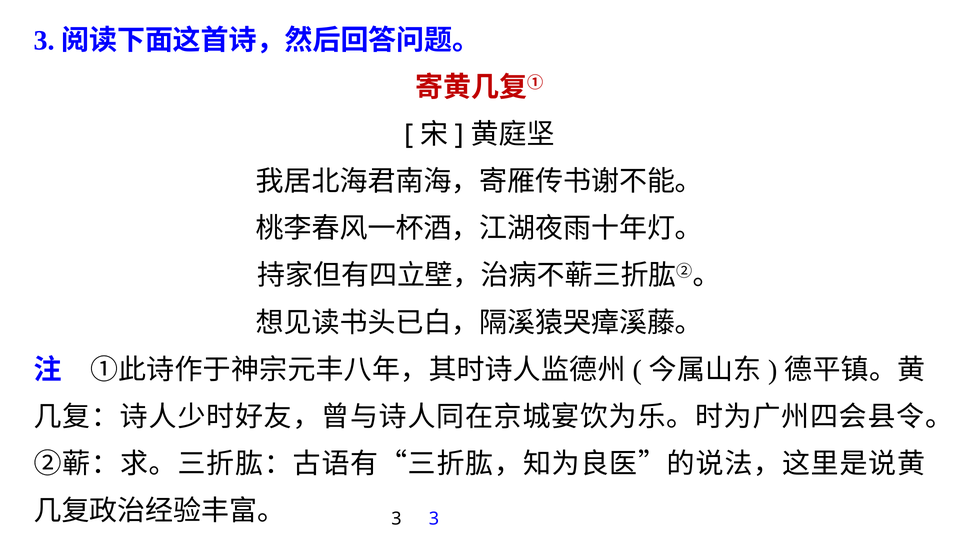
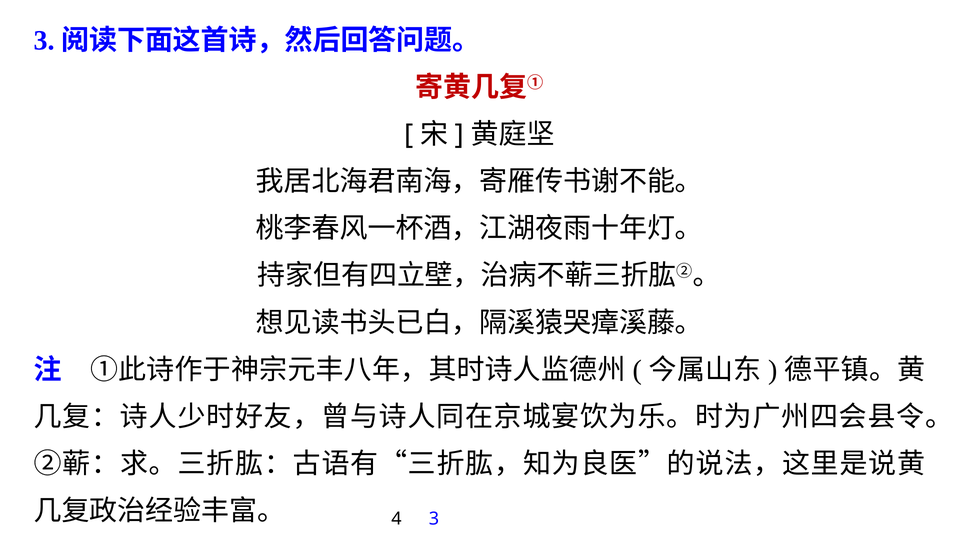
3 at (396, 518): 3 -> 4
